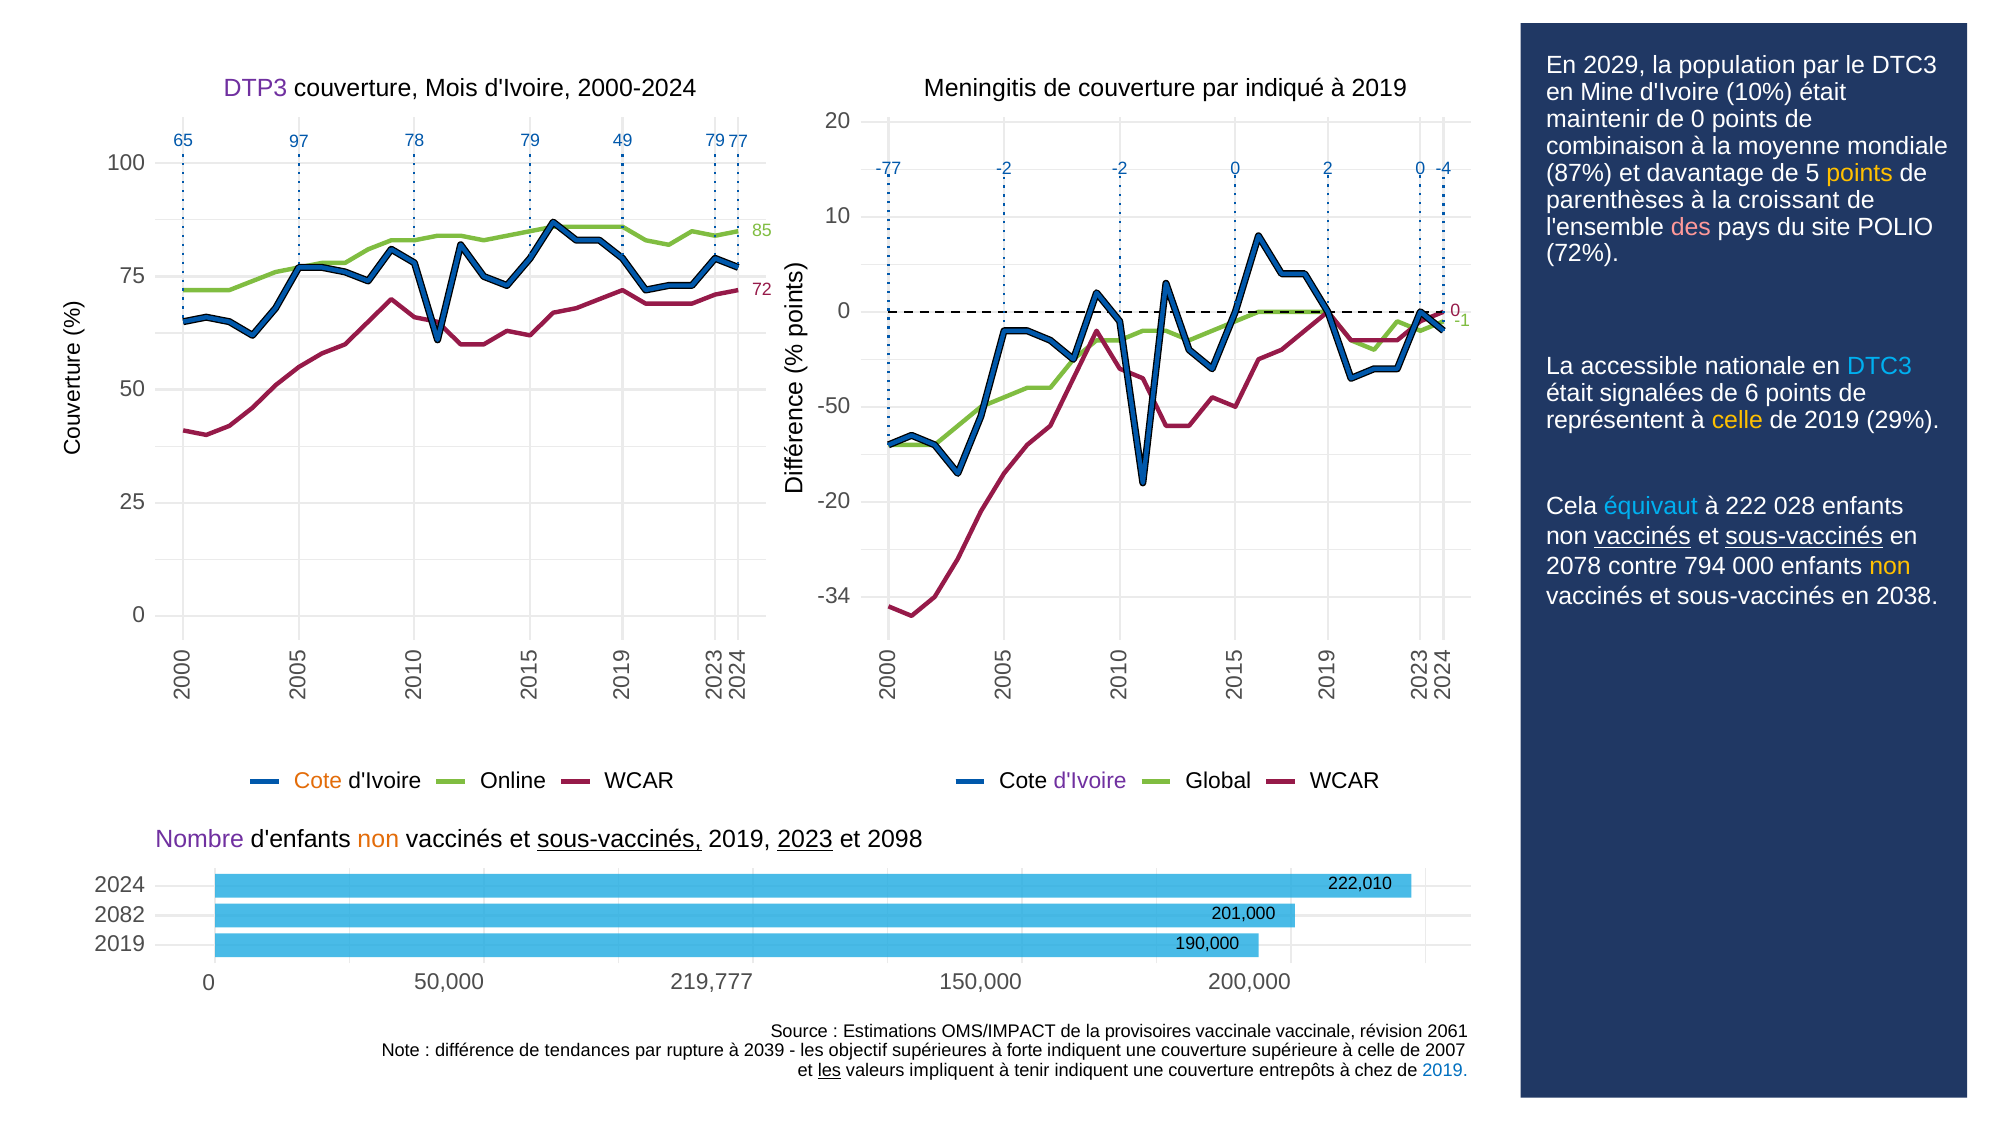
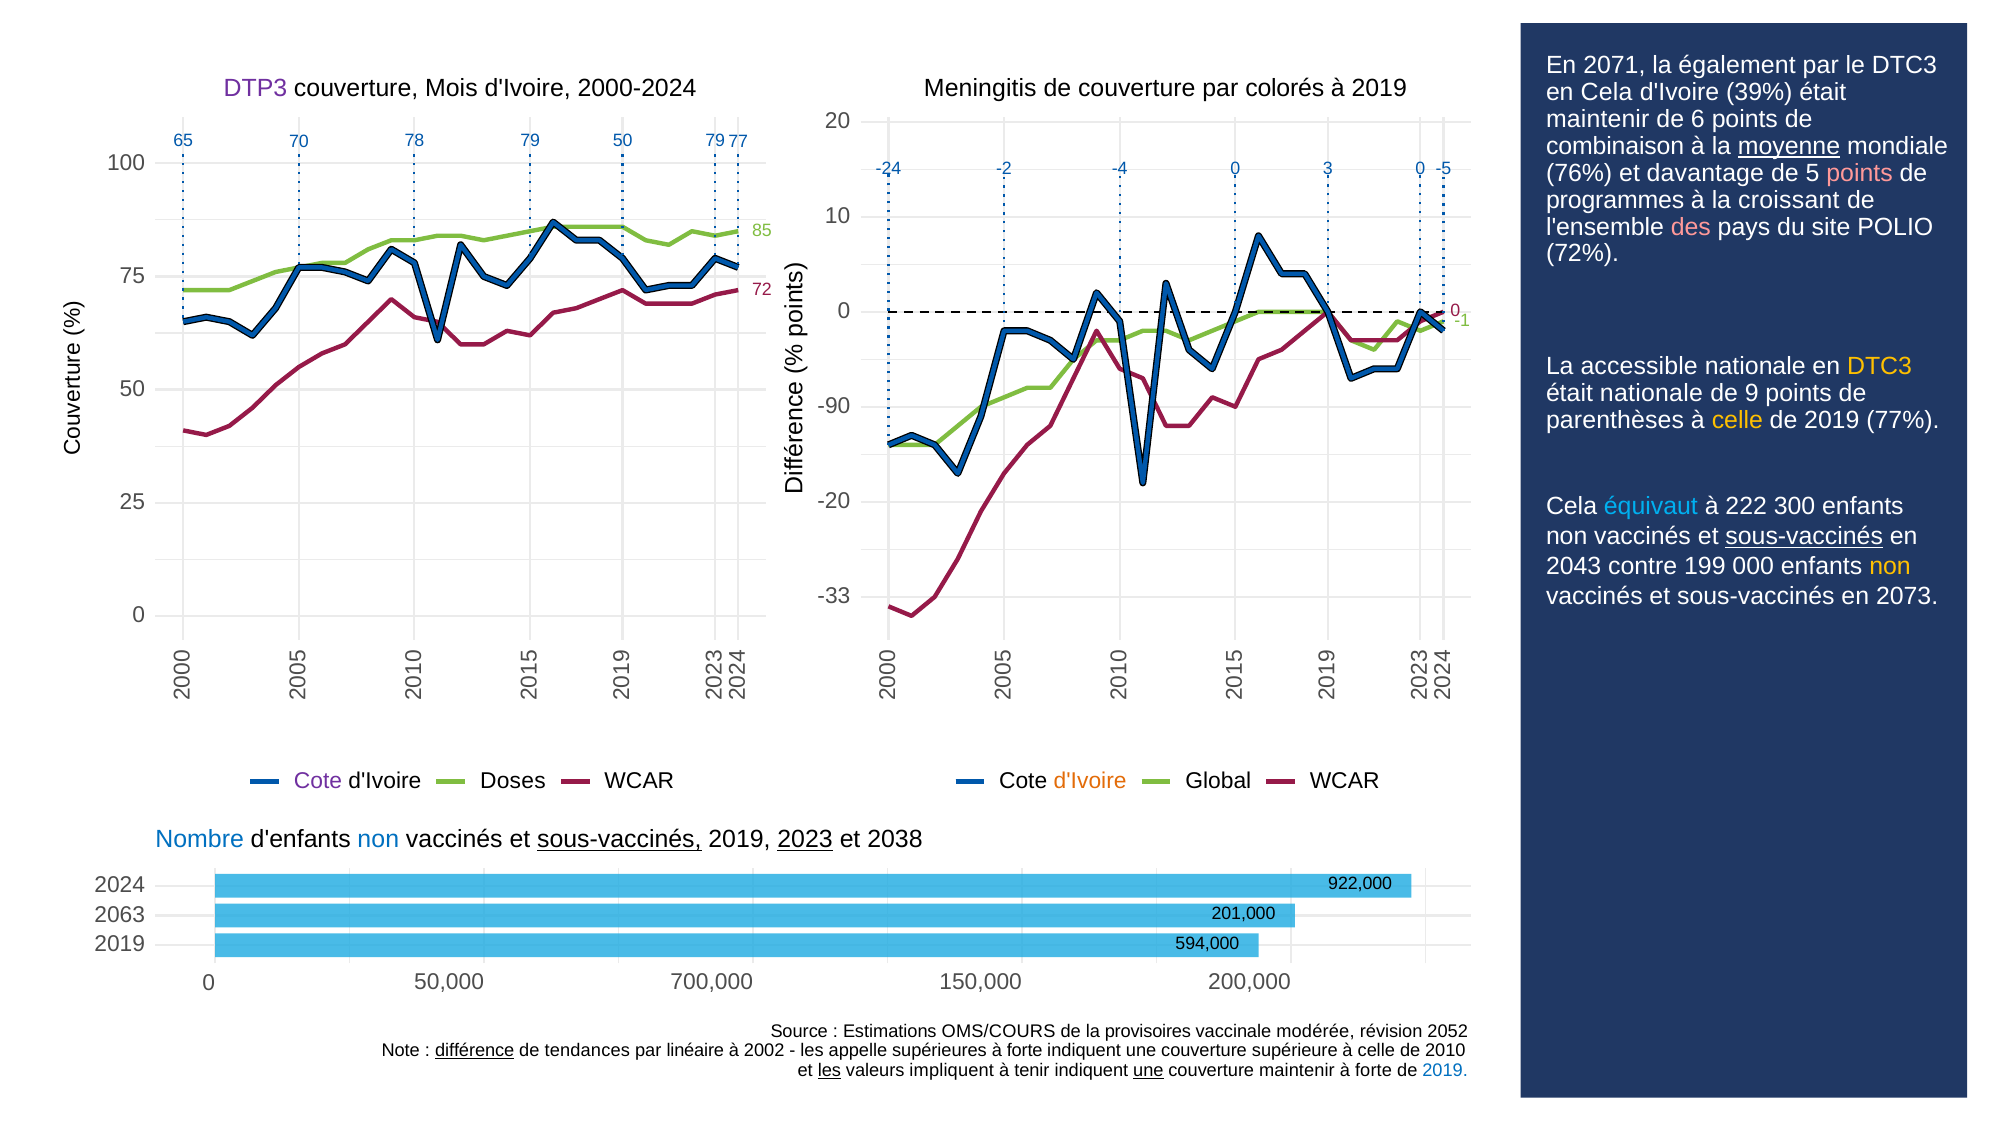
2029: 2029 -> 2071
population: population -> également
indiqué: indiqué -> colorés
en Mine: Mine -> Cela
10%: 10% -> 39%
de 0: 0 -> 6
97: 97 -> 70
79 49: 49 -> 50
moyenne underline: none -> present
-77: -77 -> -24
-2 -2: -2 -> -4
2 at (1328, 168): 2 -> 3
-4: -4 -> -5
87%: 87% -> 76%
points at (1860, 173) colour: yellow -> pink
parenthèses: parenthèses -> programmes
DTC3 at (1880, 366) colour: light blue -> yellow
était signalées: signalées -> nationale
de 6: 6 -> 9
-50: -50 -> -90
représentent: représentent -> parenthèses
29%: 29% -> 77%
028: 028 -> 300
vaccinés at (1643, 536) underline: present -> none
2078: 2078 -> 2043
794: 794 -> 199
2038: 2038 -> 2073
-34: -34 -> -33
Cote at (318, 780) colour: orange -> purple
Online: Online -> Doses
d'Ivoire at (1090, 780) colour: purple -> orange
Nombre colour: purple -> blue
non at (378, 839) colour: orange -> blue
2098: 2098 -> 2038
222,010: 222,010 -> 922,000
2082: 2082 -> 2063
190,000: 190,000 -> 594,000
219,777: 219,777 -> 700,000
OMS/IMPACT: OMS/IMPACT -> OMS/COURS
vaccinale vaccinale: vaccinale -> modérée
2061: 2061 -> 2052
différence underline: none -> present
rupture: rupture -> linéaire
2039: 2039 -> 2002
objectif: objectif -> appelle
2007: 2007 -> 2010
une at (1148, 1070) underline: none -> present
couverture entrepôts: entrepôts -> maintenir
chez at (1374, 1070): chez -> forte
